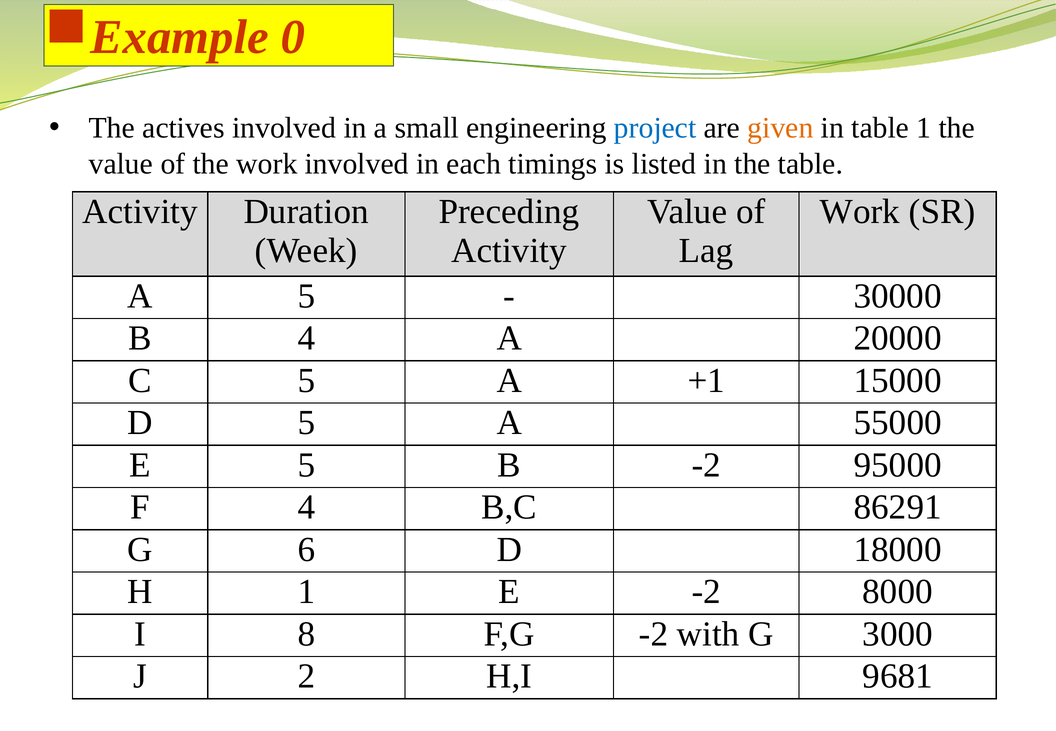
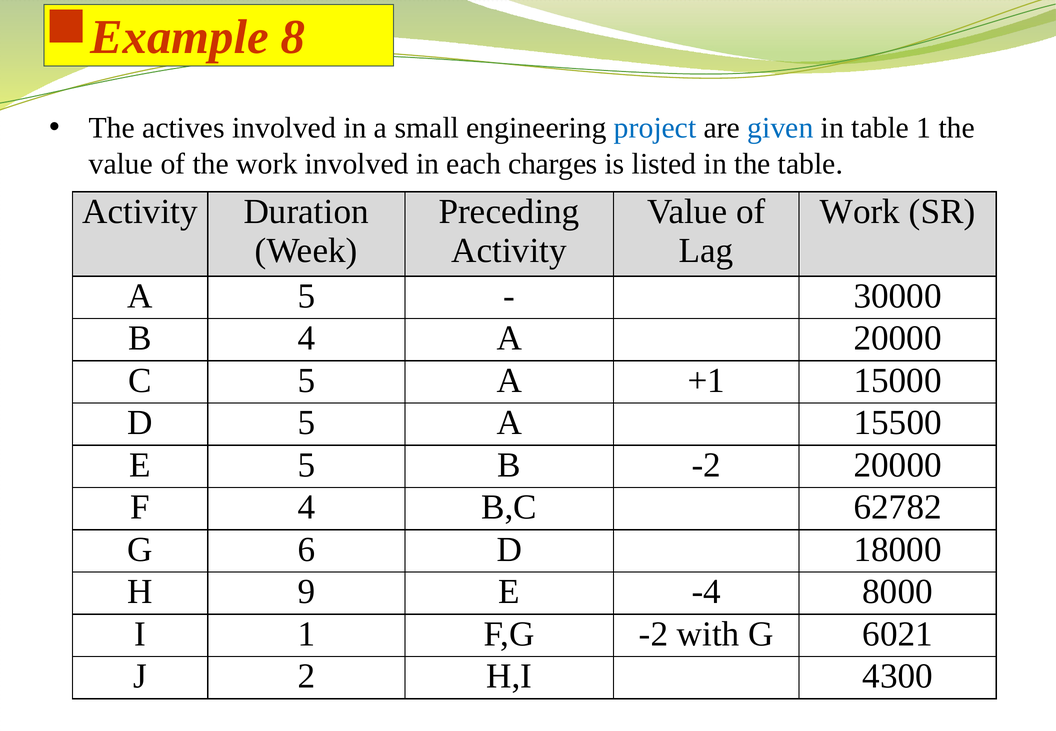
0: 0 -> 8
given colour: orange -> blue
timings: timings -> charges
55000: 55000 -> 15500
-2 95000: 95000 -> 20000
86291: 86291 -> 62782
H 1: 1 -> 9
E -2: -2 -> -4
I 8: 8 -> 1
3000: 3000 -> 6021
9681: 9681 -> 4300
